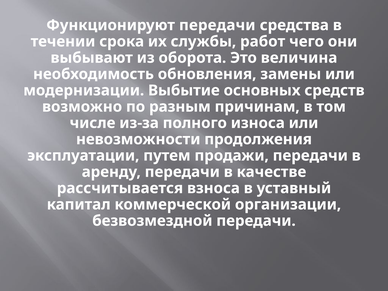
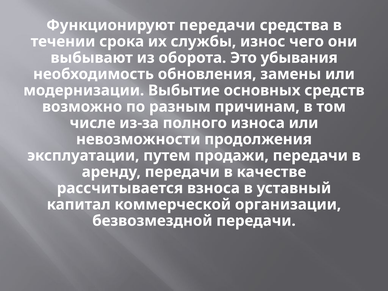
работ: работ -> износ
величина: величина -> убывания
